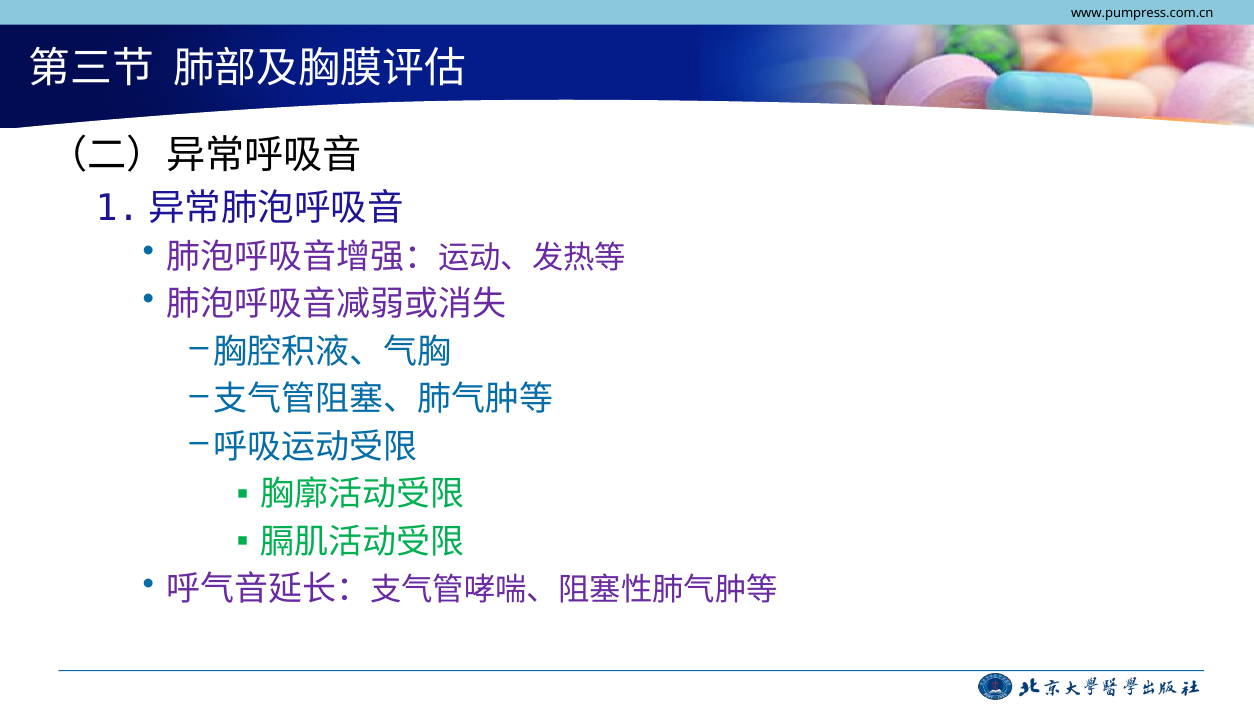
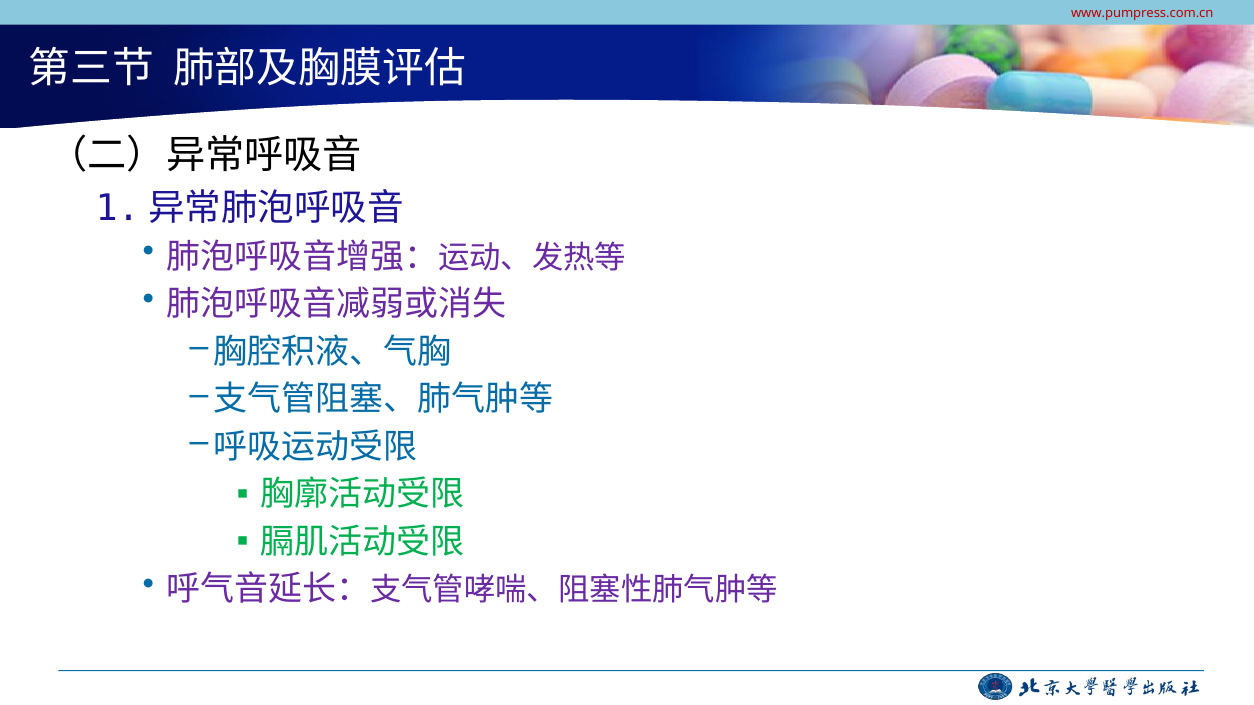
www.pumpress.com.cn colour: black -> red
